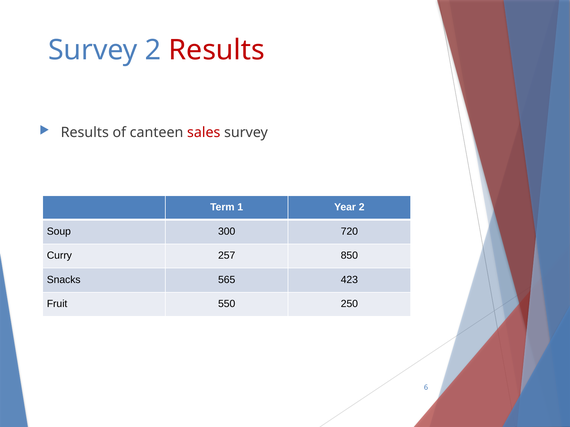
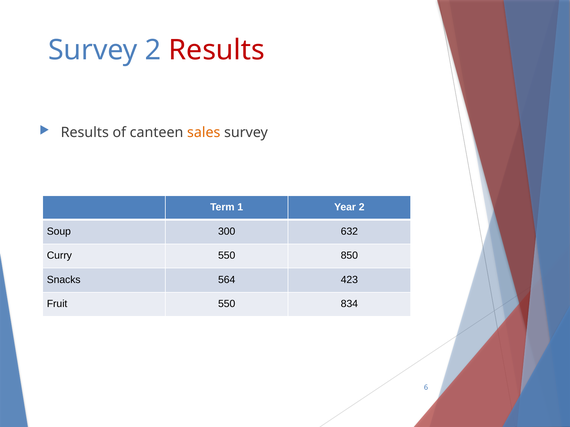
sales colour: red -> orange
720: 720 -> 632
Curry 257: 257 -> 550
565: 565 -> 564
250: 250 -> 834
